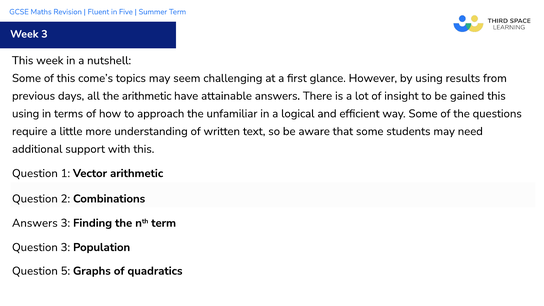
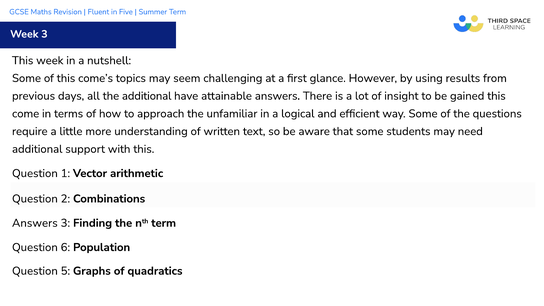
the arithmetic: arithmetic -> additional
using at (26, 114): using -> come
Question 3: 3 -> 6
